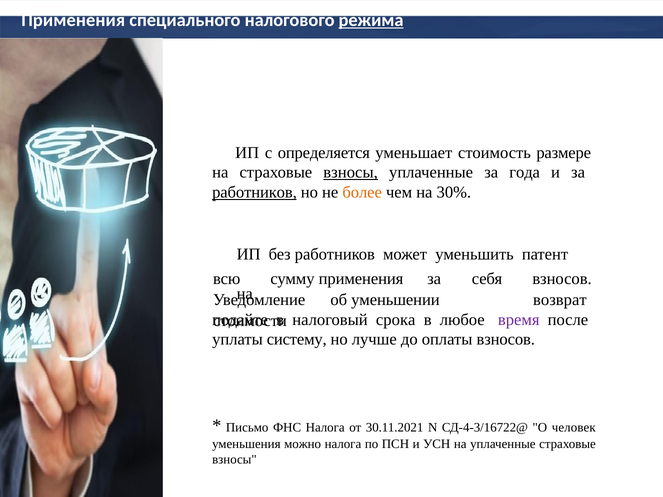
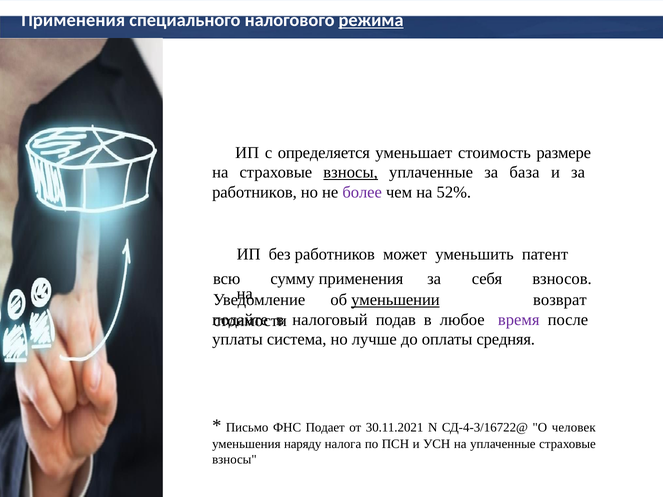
года: года -> база
работников at (254, 192) underline: present -> none
более colour: orange -> purple
30%: 30% -> 52%
уменьшении underline: none -> present
срока: срока -> подав
систему: систему -> система
оплаты взносов: взносов -> средняя
ФНС Налога: Налога -> Подает
можно: можно -> наряду
